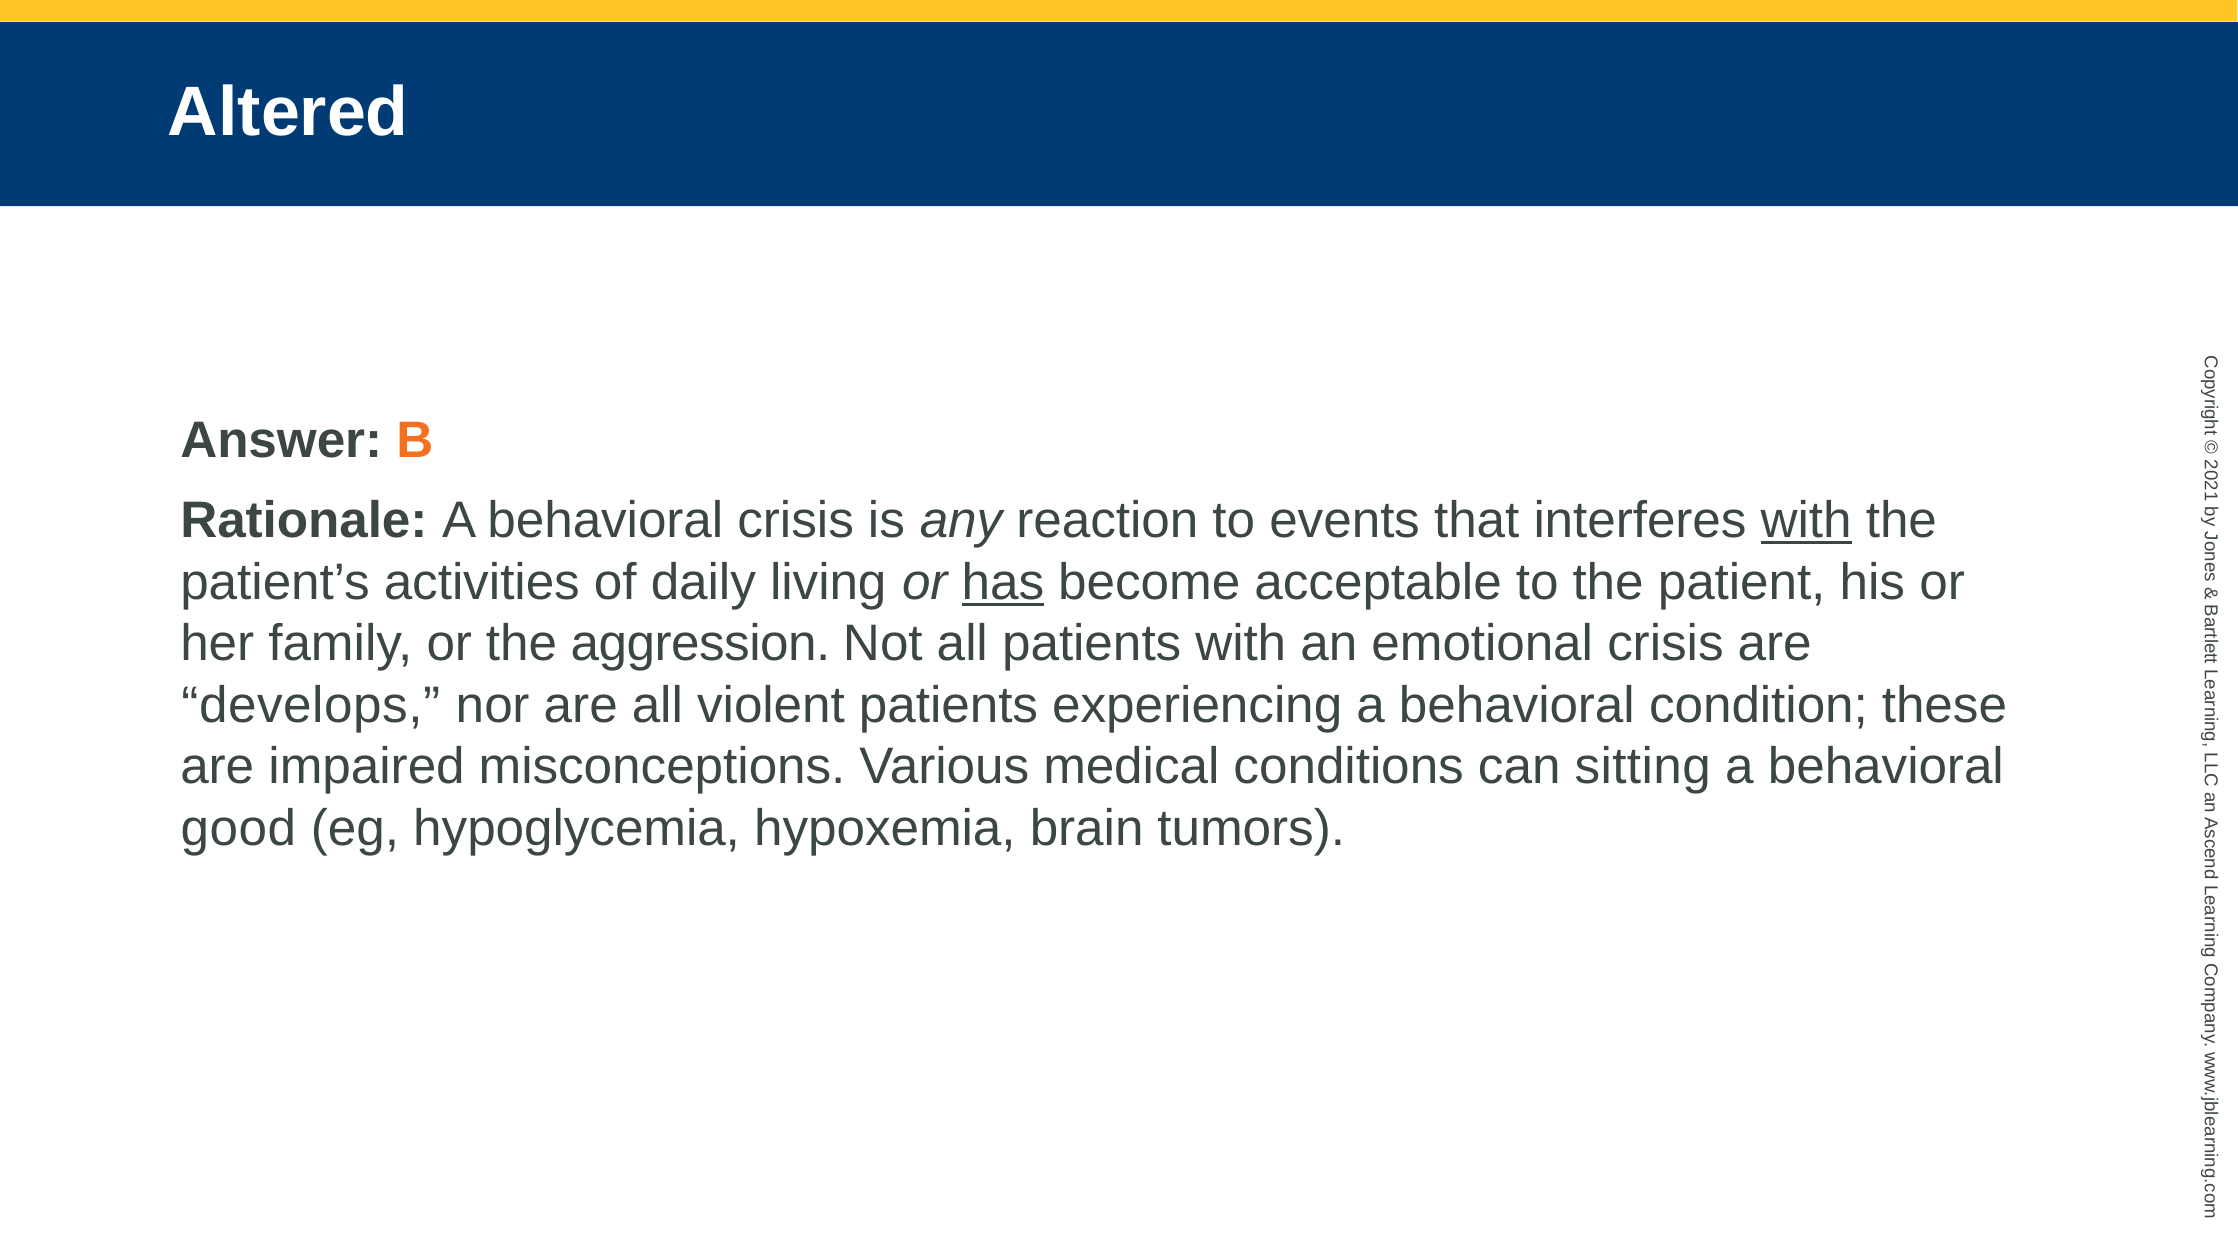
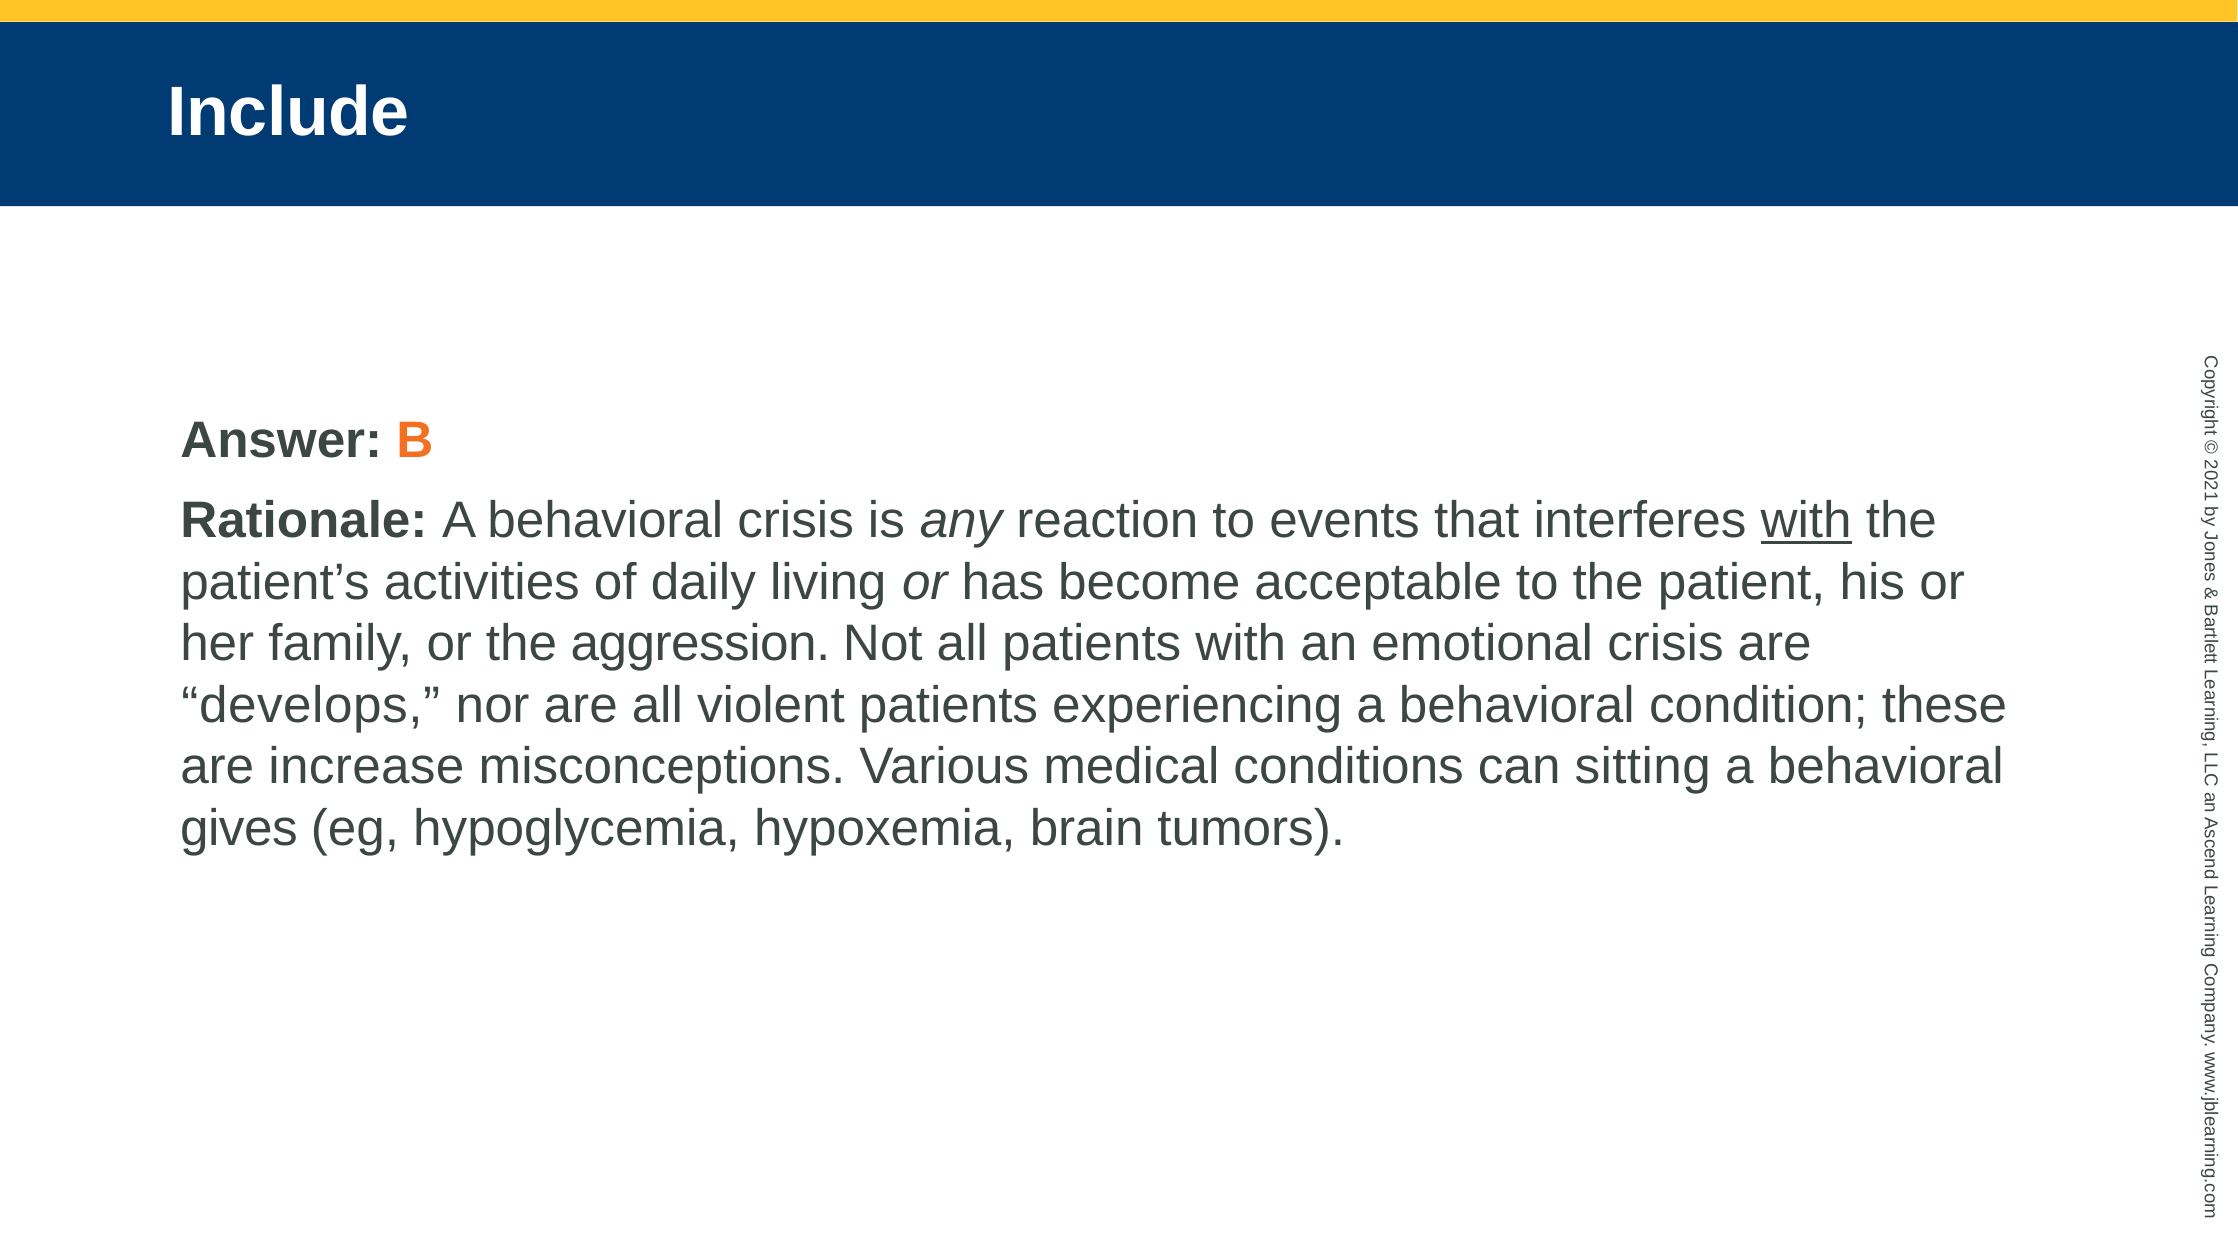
Altered: Altered -> Include
has underline: present -> none
impaired: impaired -> increase
good: good -> gives
